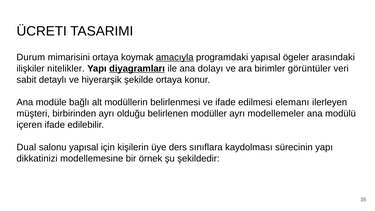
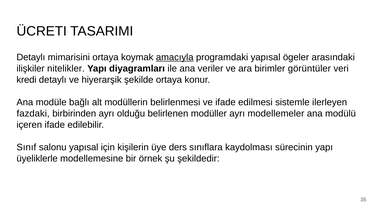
Durum at (31, 57): Durum -> Detaylı
diyagramları underline: present -> none
dolayı: dolayı -> veriler
sabit: sabit -> kredi
elemanı: elemanı -> sistemle
müşteri: müşteri -> fazdaki
Dual: Dual -> Sınıf
dikkatinizi: dikkatinizi -> üyeliklerle
